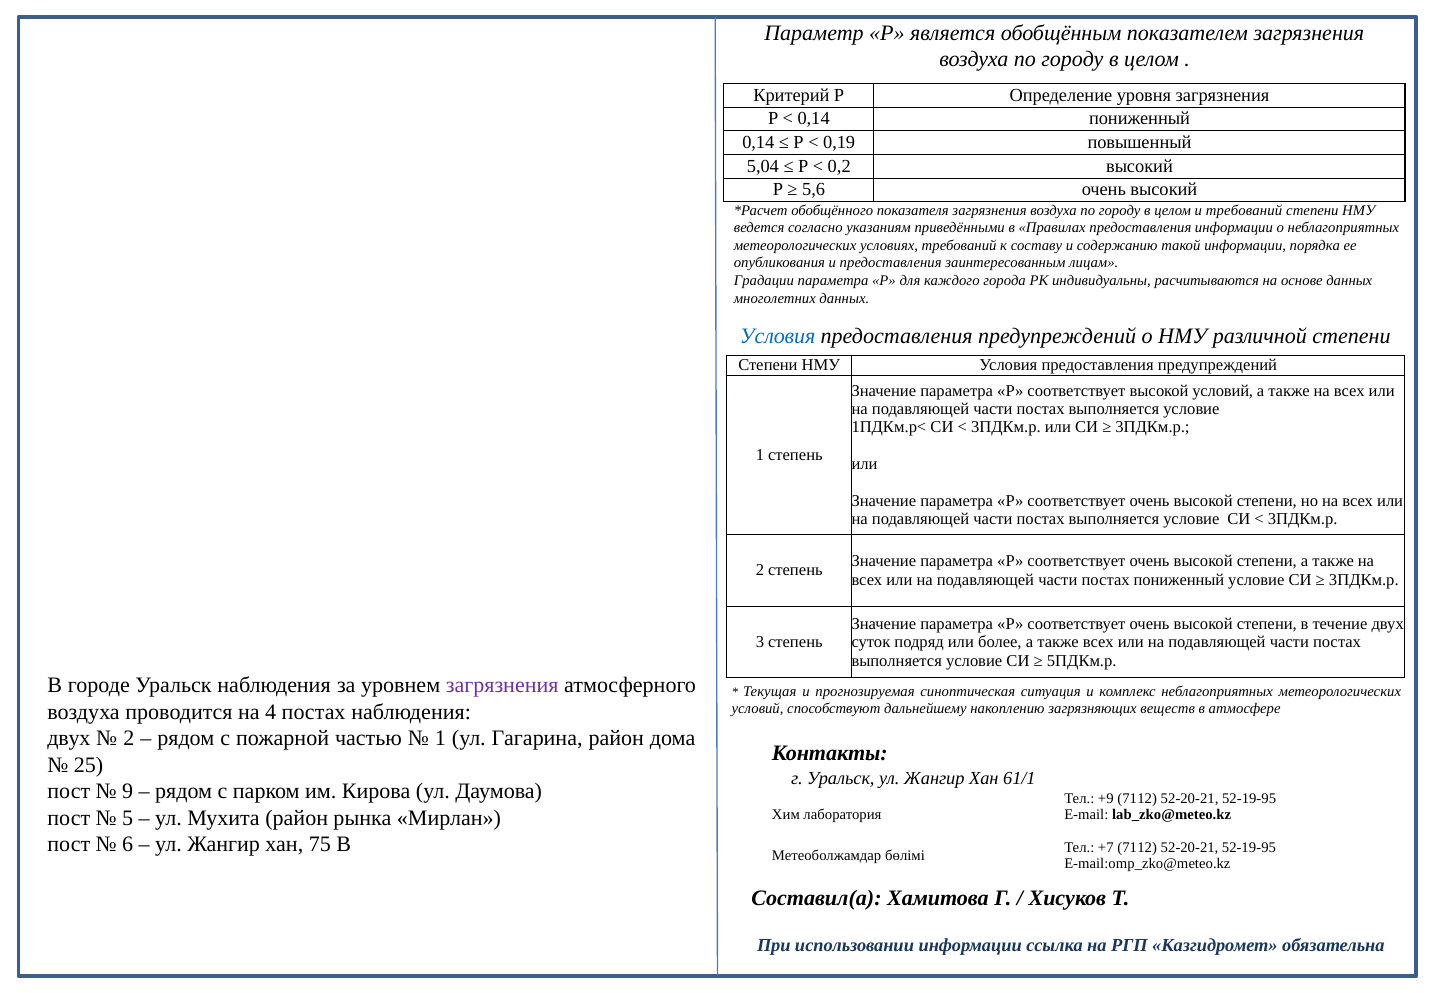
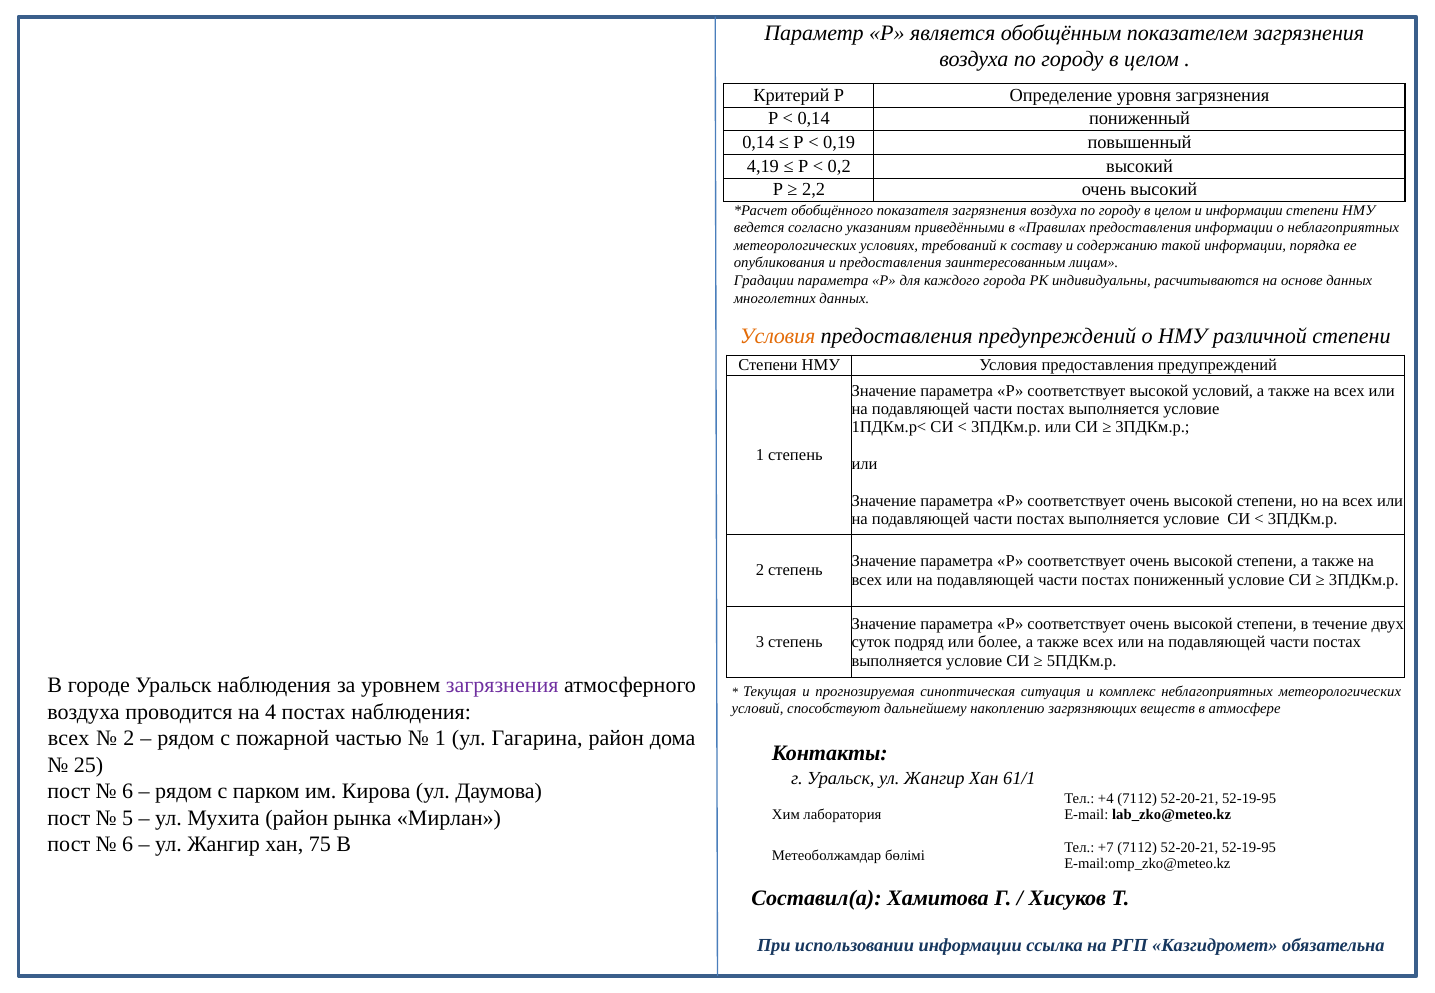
5,04: 5,04 -> 4,19
5,6: 5,6 -> 2,2
и требований: требований -> информации
Условия at (778, 336) colour: blue -> orange
двух at (69, 739): двух -> всех
9 at (128, 792): 9 -> 6
+9: +9 -> +4
